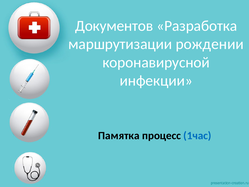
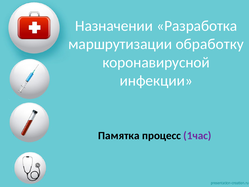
Документов: Документов -> Назначении
рождении: рождении -> обработку
1час colour: blue -> purple
